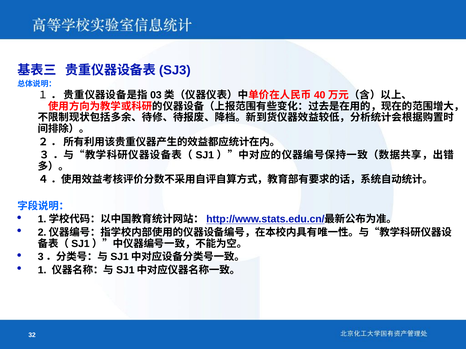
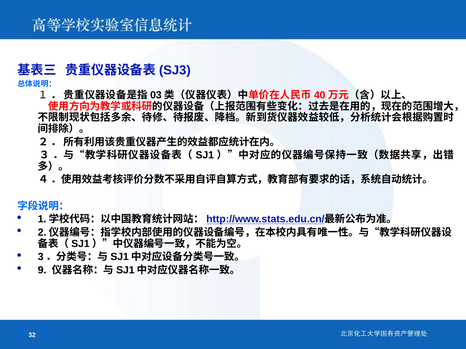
1: 1 -> 9
